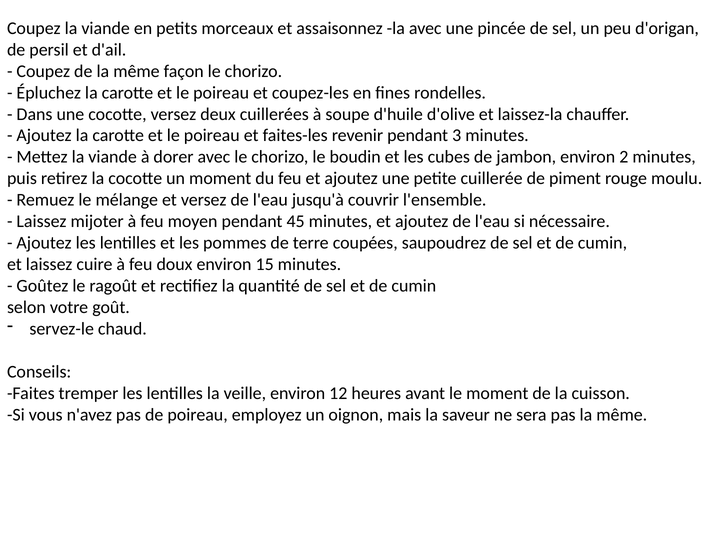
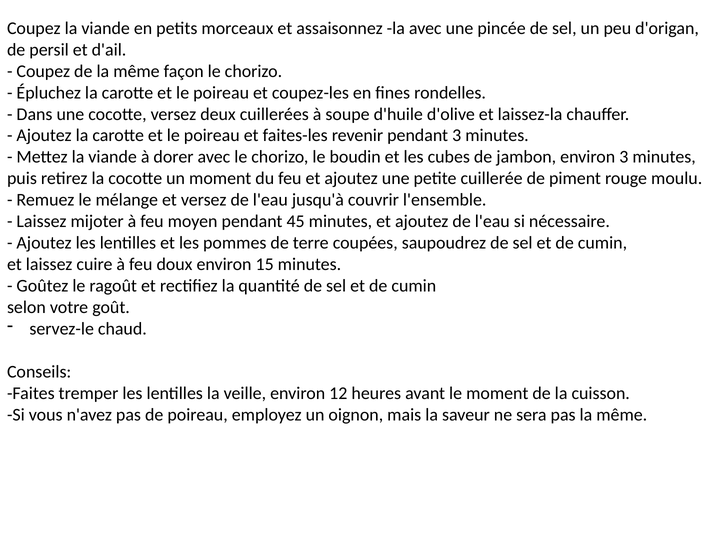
environ 2: 2 -> 3
